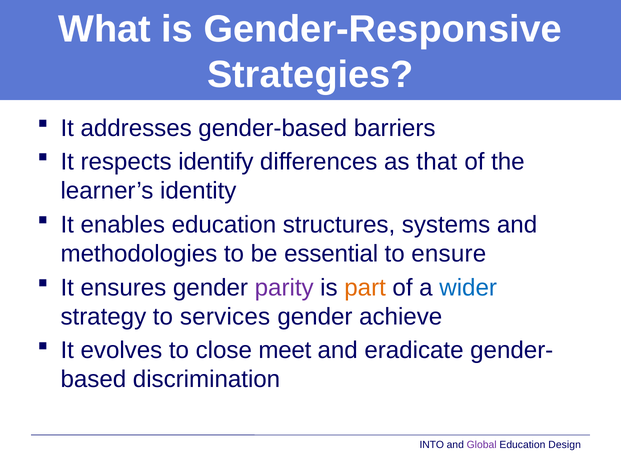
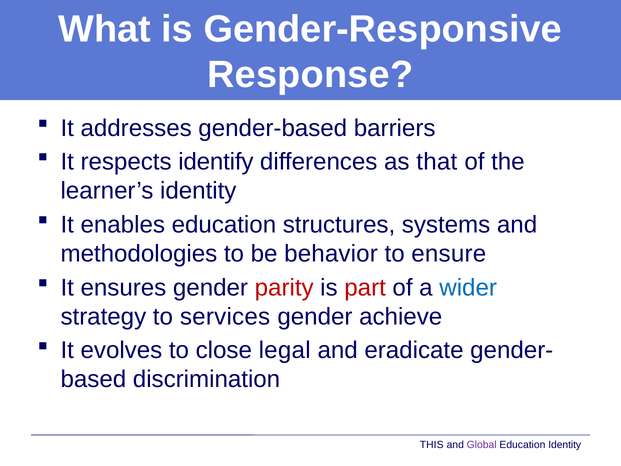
Strategies: Strategies -> Response
essential: essential -> behavior
parity colour: purple -> red
part colour: orange -> red
meet: meet -> legal
INTO: INTO -> THIS
Education Design: Design -> Identity
